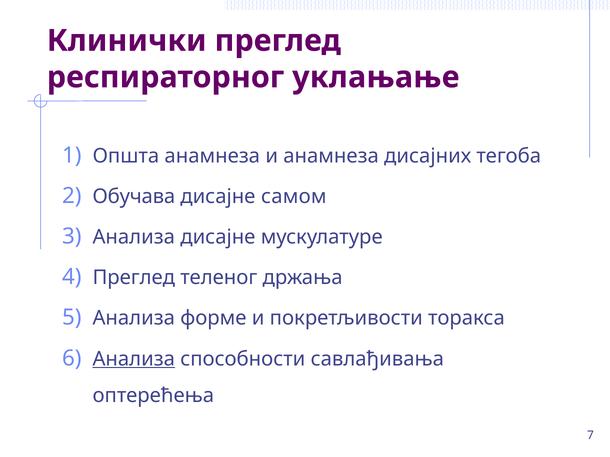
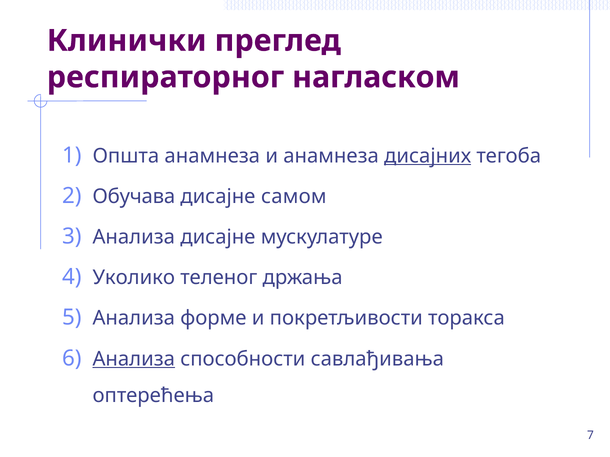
уклањање: уклањање -> нагласком
дисајних underline: none -> present
Преглед at (134, 278): Преглед -> Уколико
